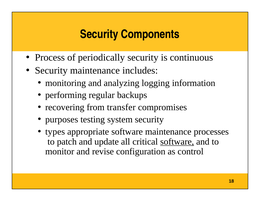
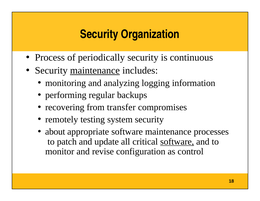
Components: Components -> Organization
maintenance at (95, 70) underline: none -> present
purposes: purposes -> remotely
types: types -> about
